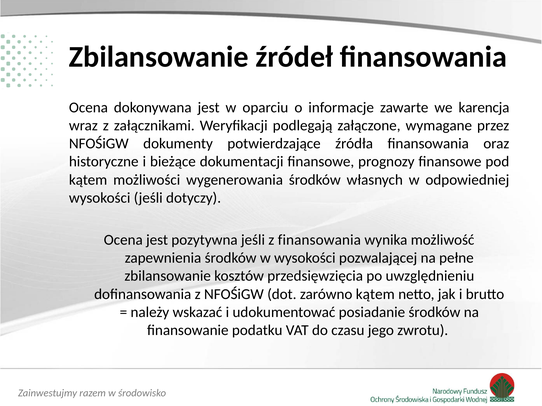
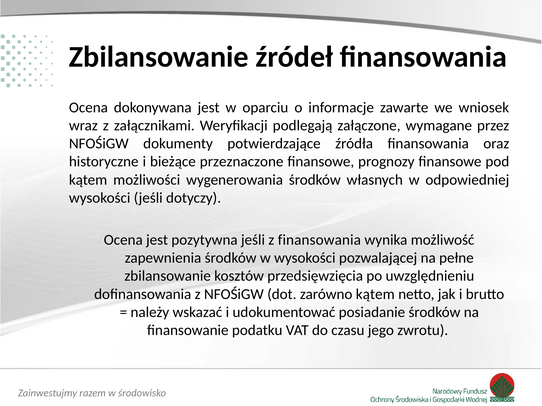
karencja: karencja -> wniosek
dokumentacji: dokumentacji -> przeznaczone
